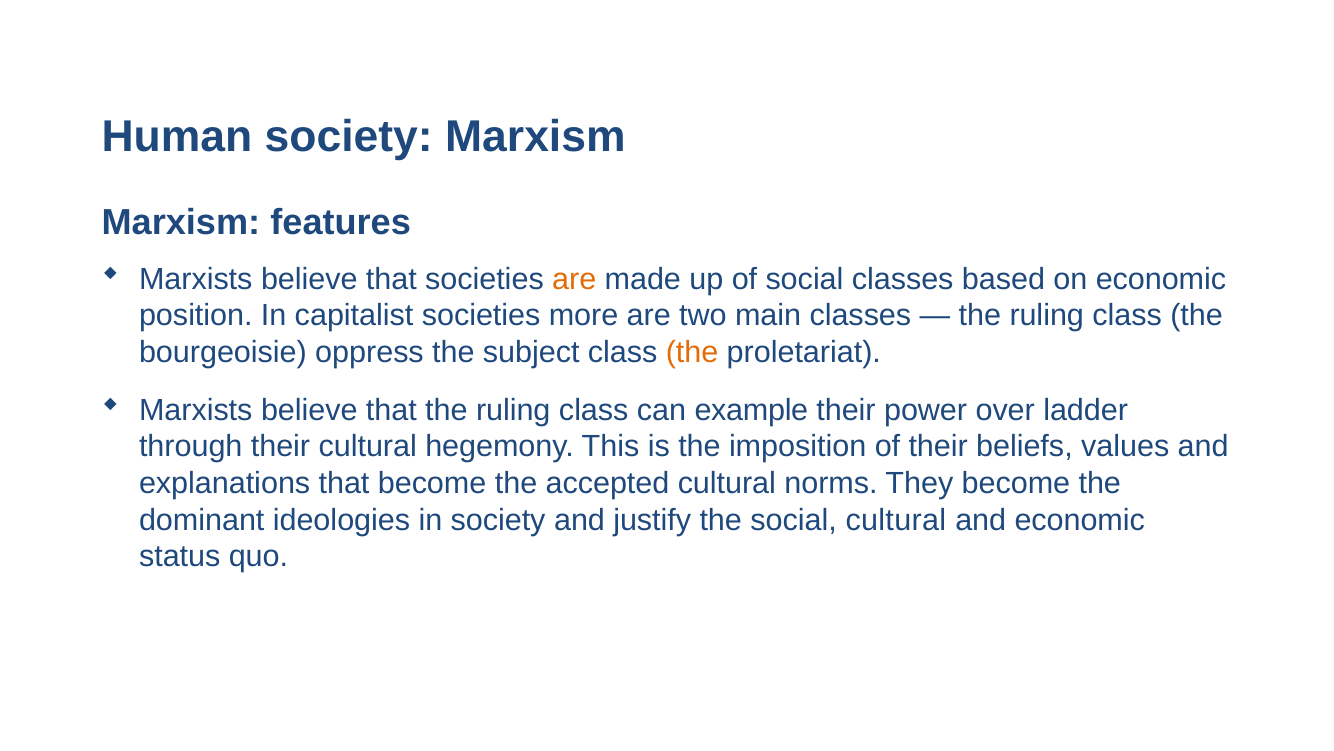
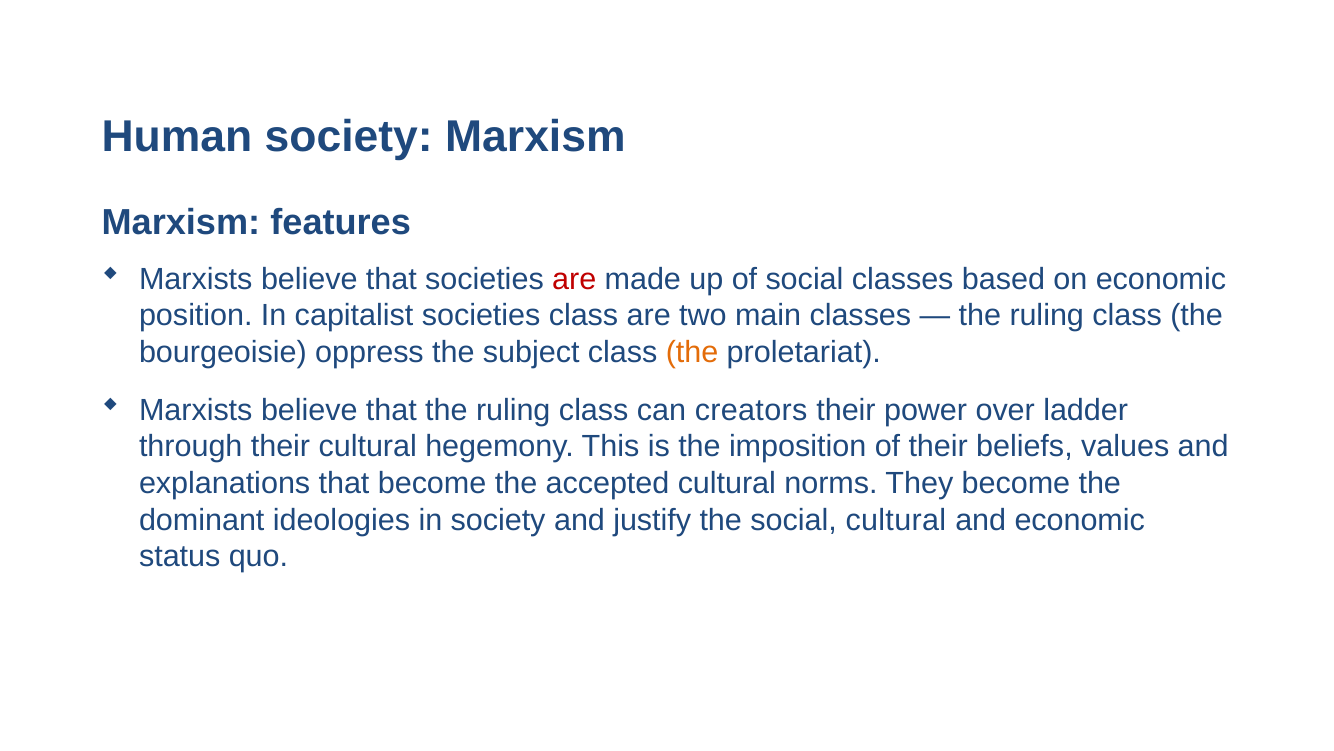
are at (574, 279) colour: orange -> red
societies more: more -> class
example: example -> creators
